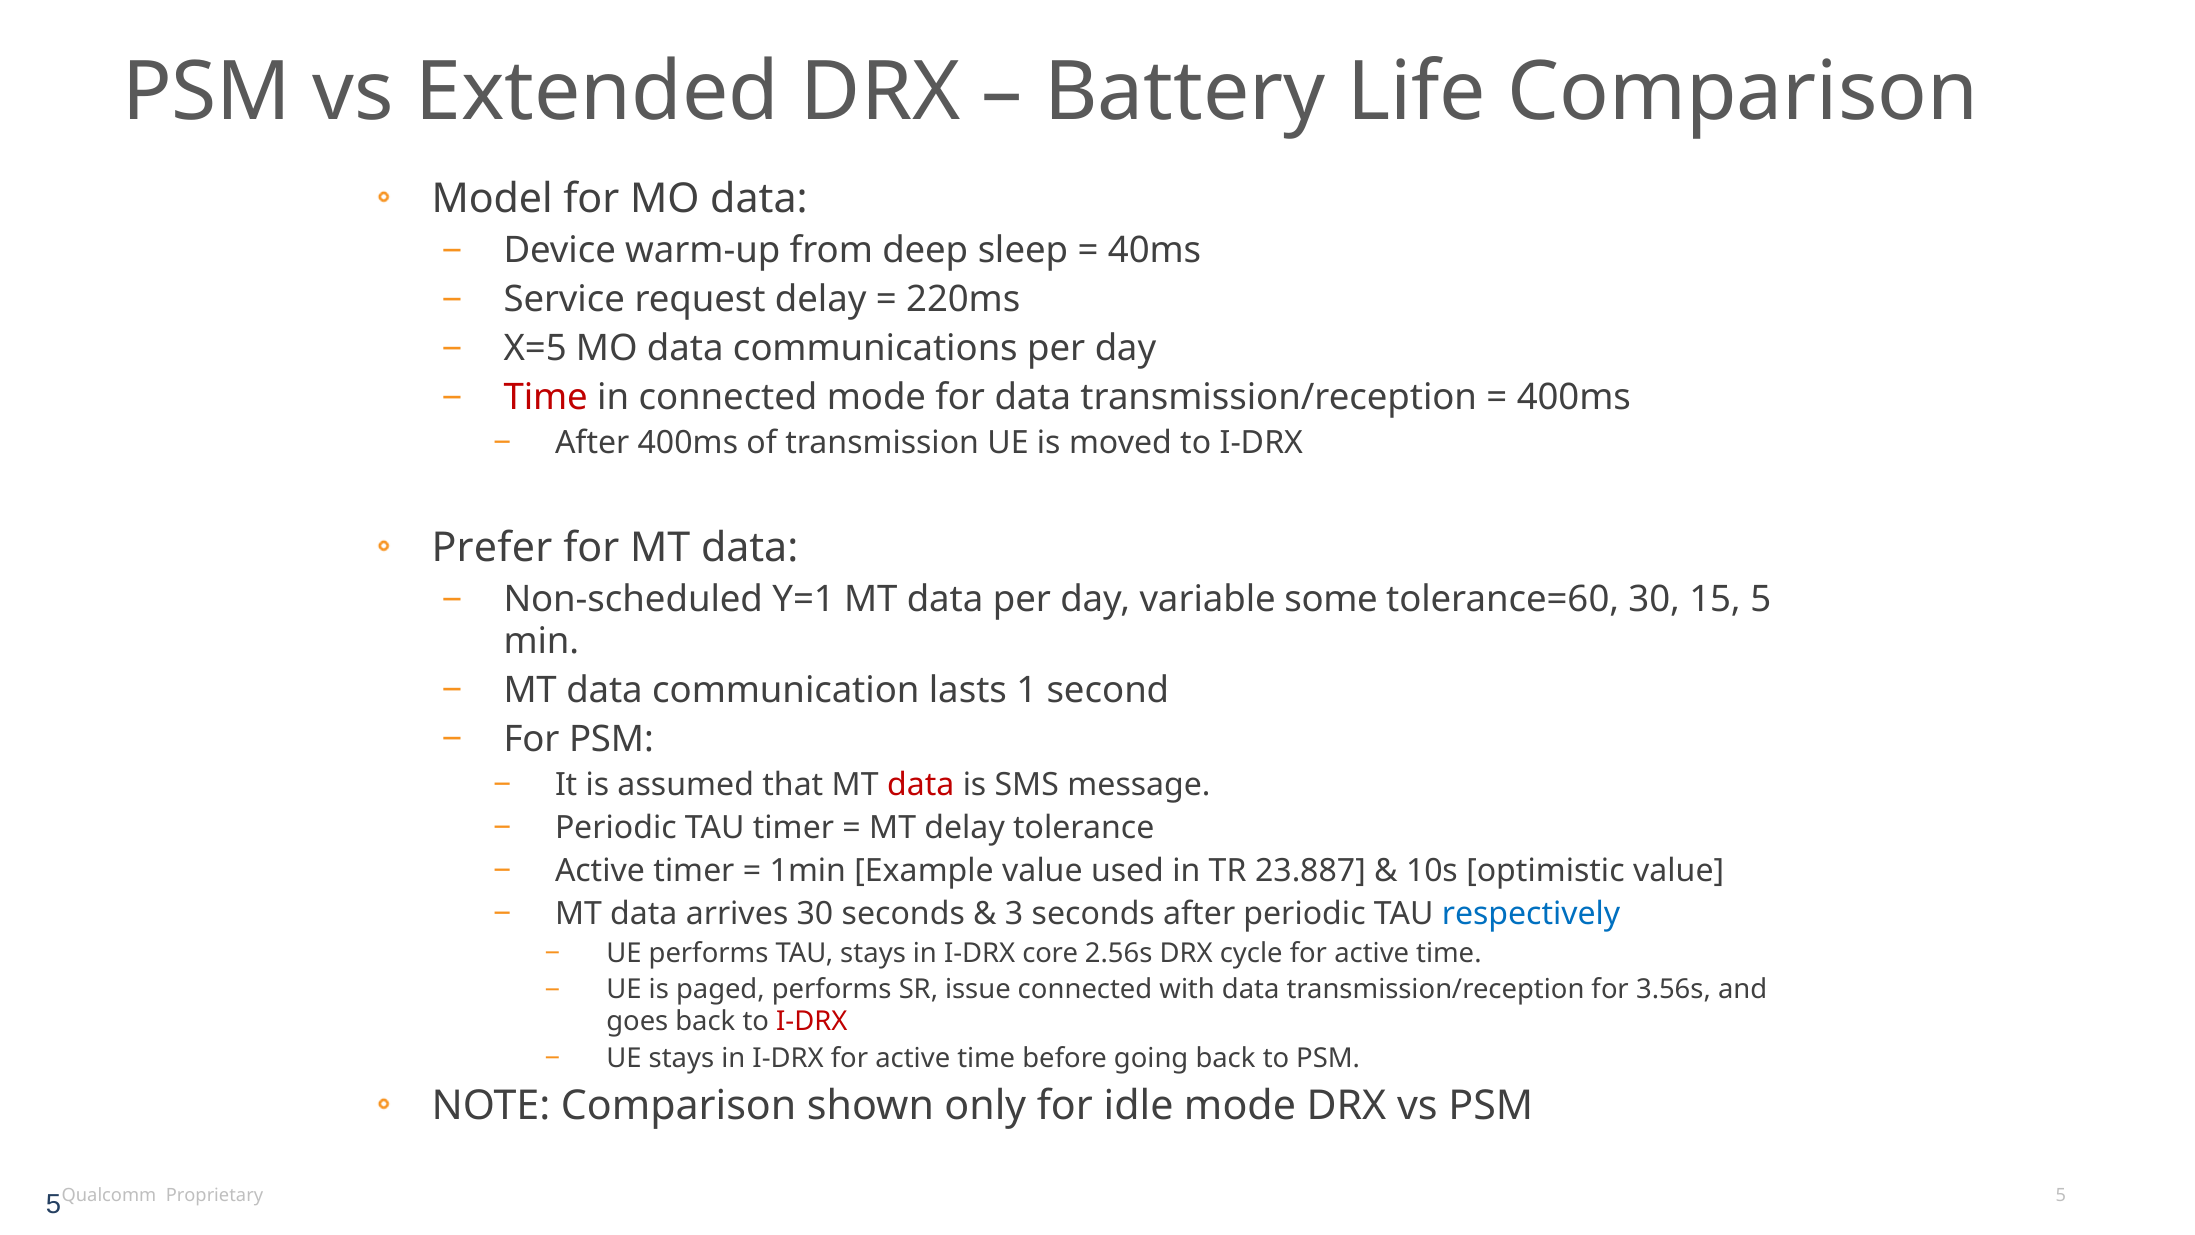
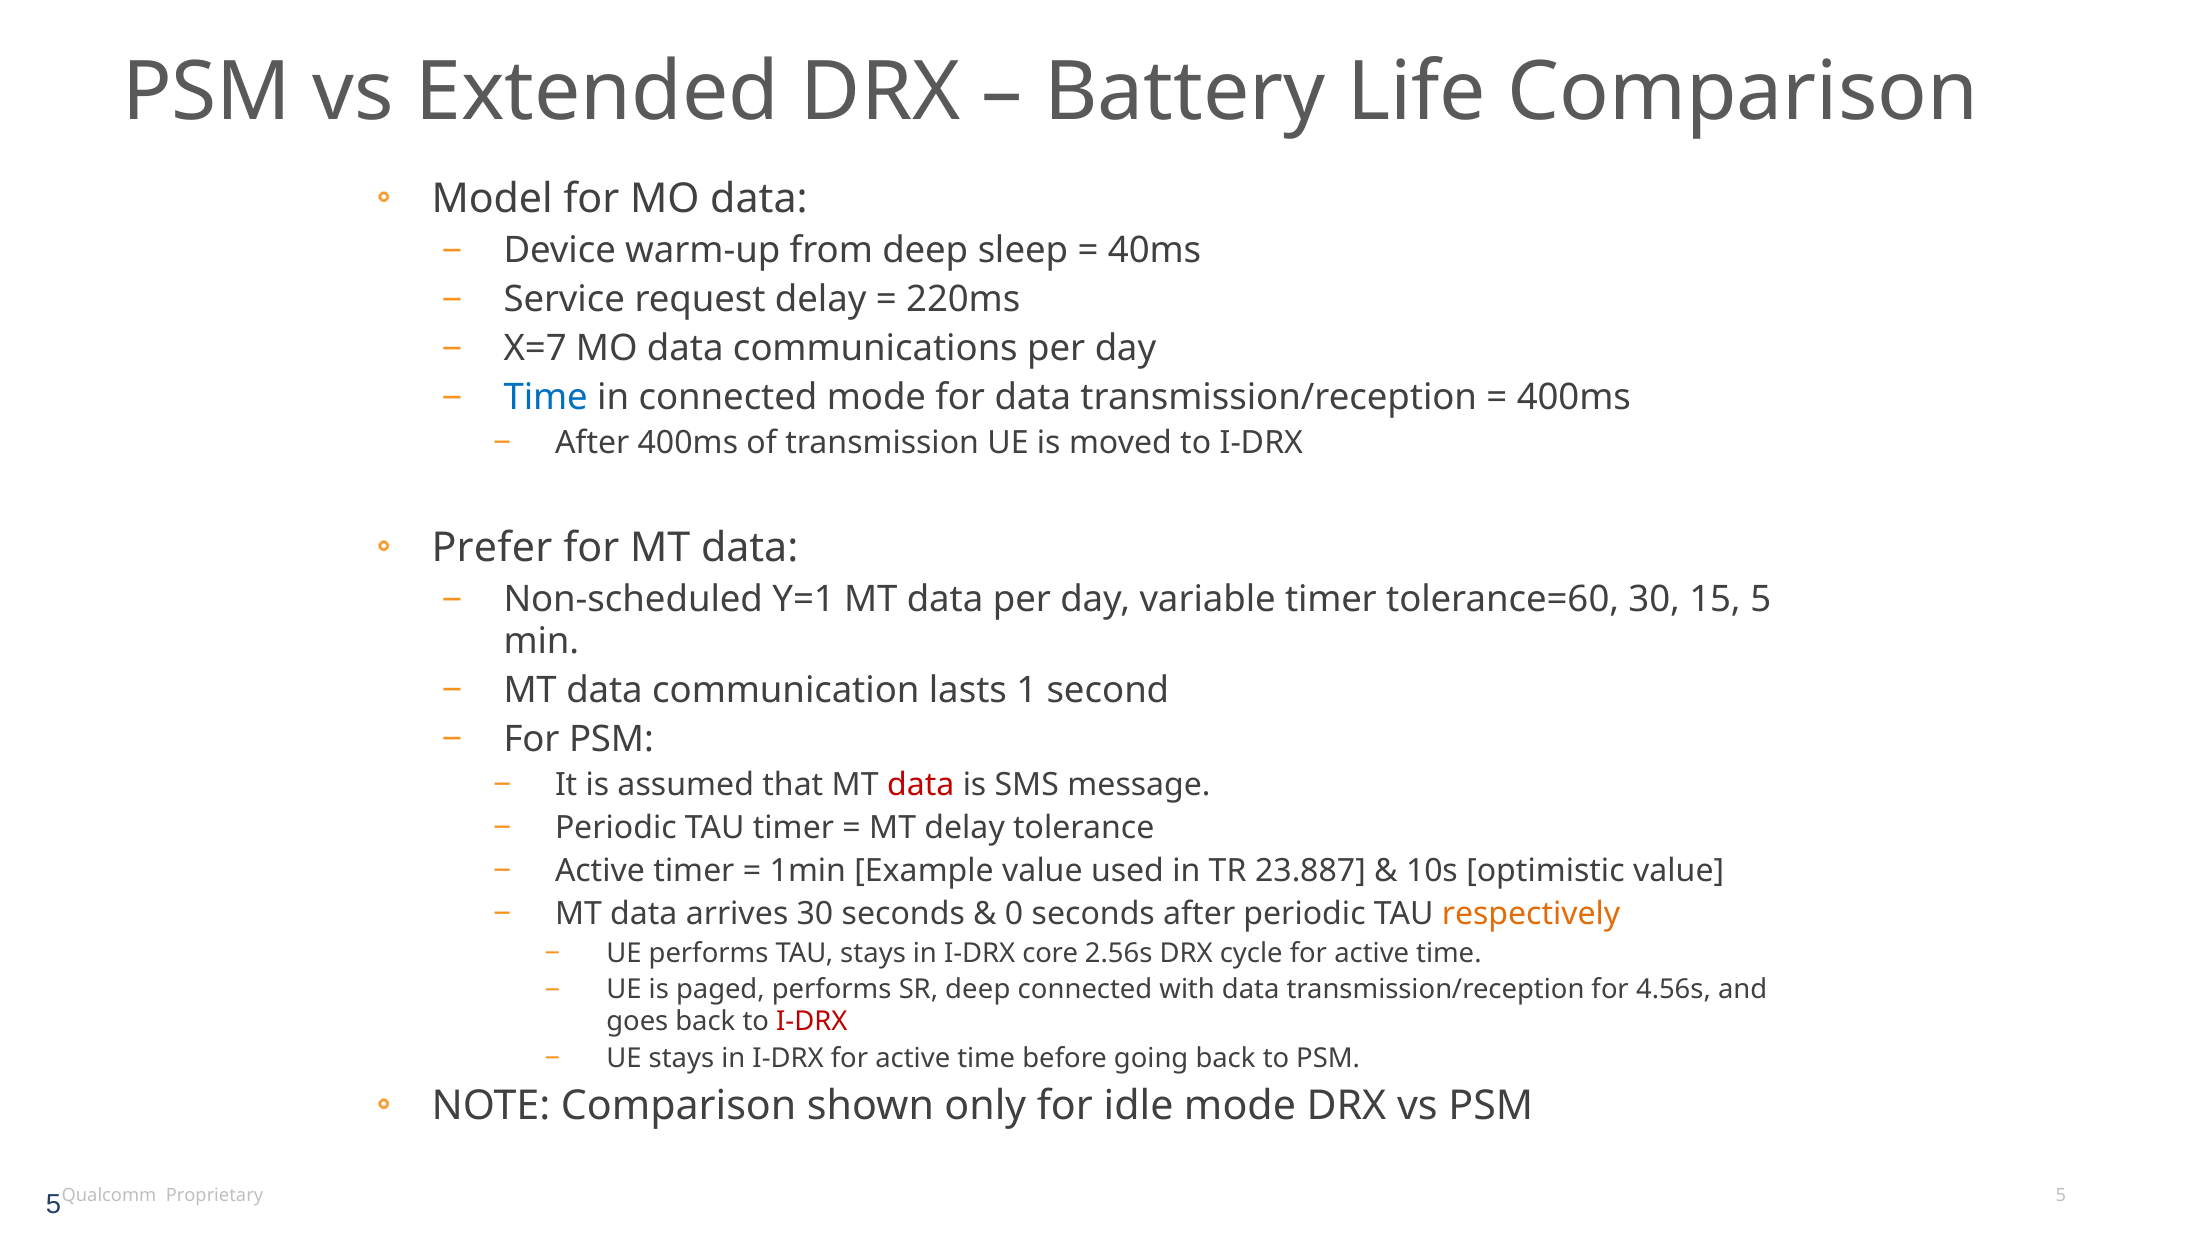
X=5: X=5 -> X=7
Time at (546, 398) colour: red -> blue
variable some: some -> timer
3: 3 -> 0
respectively colour: blue -> orange
SR issue: issue -> deep
3.56s: 3.56s -> 4.56s
